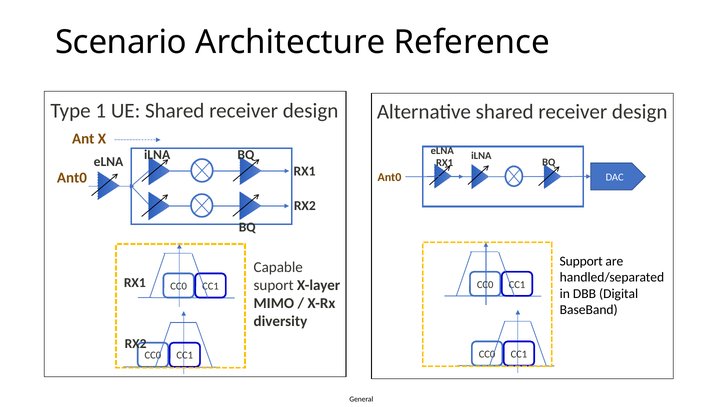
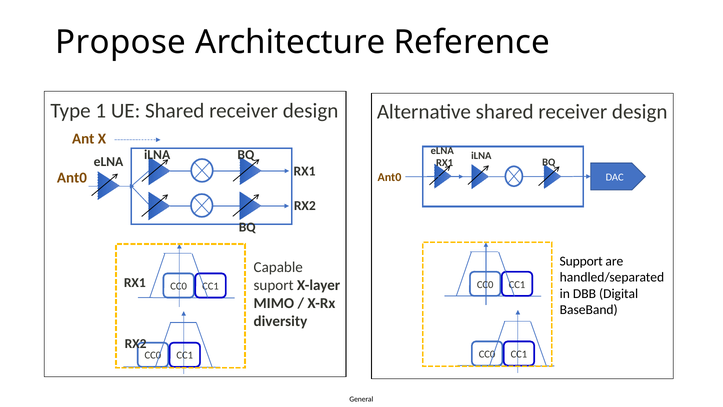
Scenario: Scenario -> Propose
